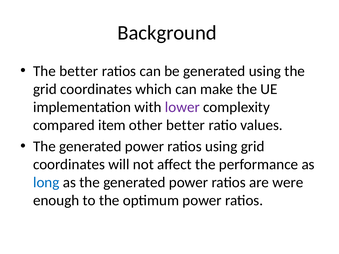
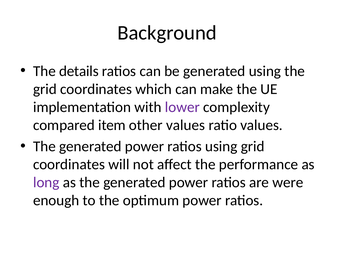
The better: better -> details
other better: better -> values
long colour: blue -> purple
